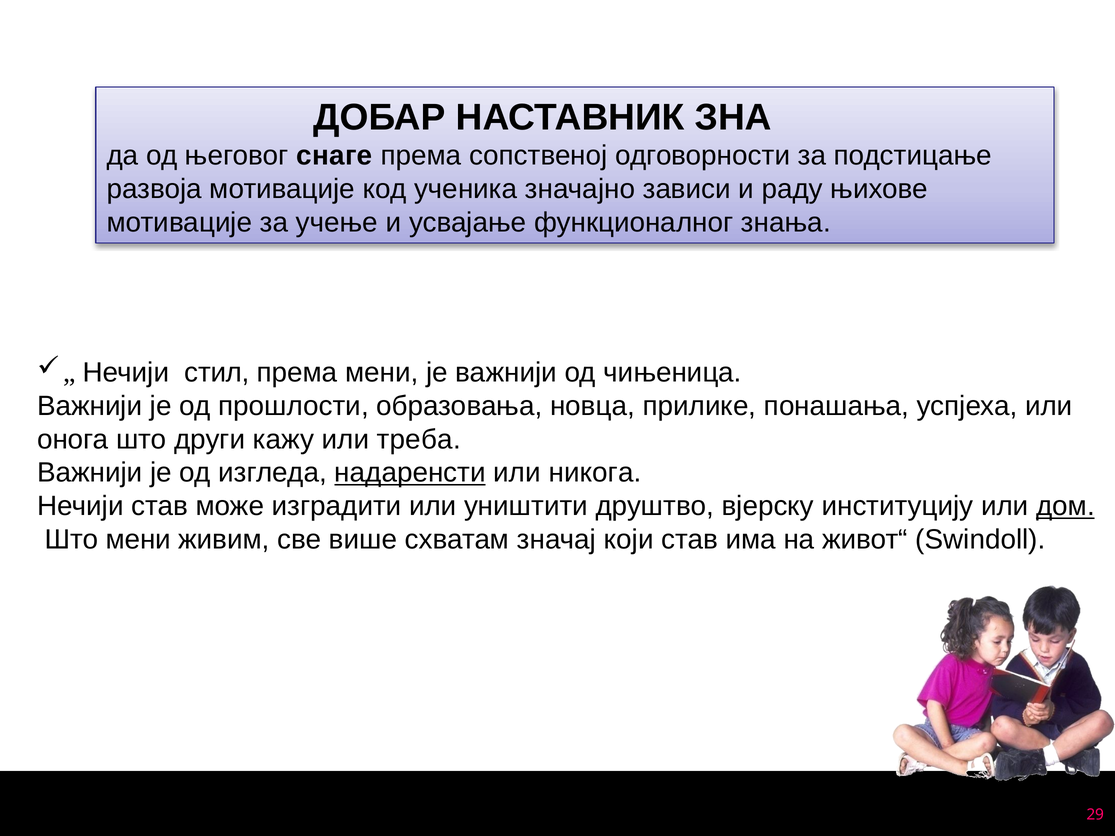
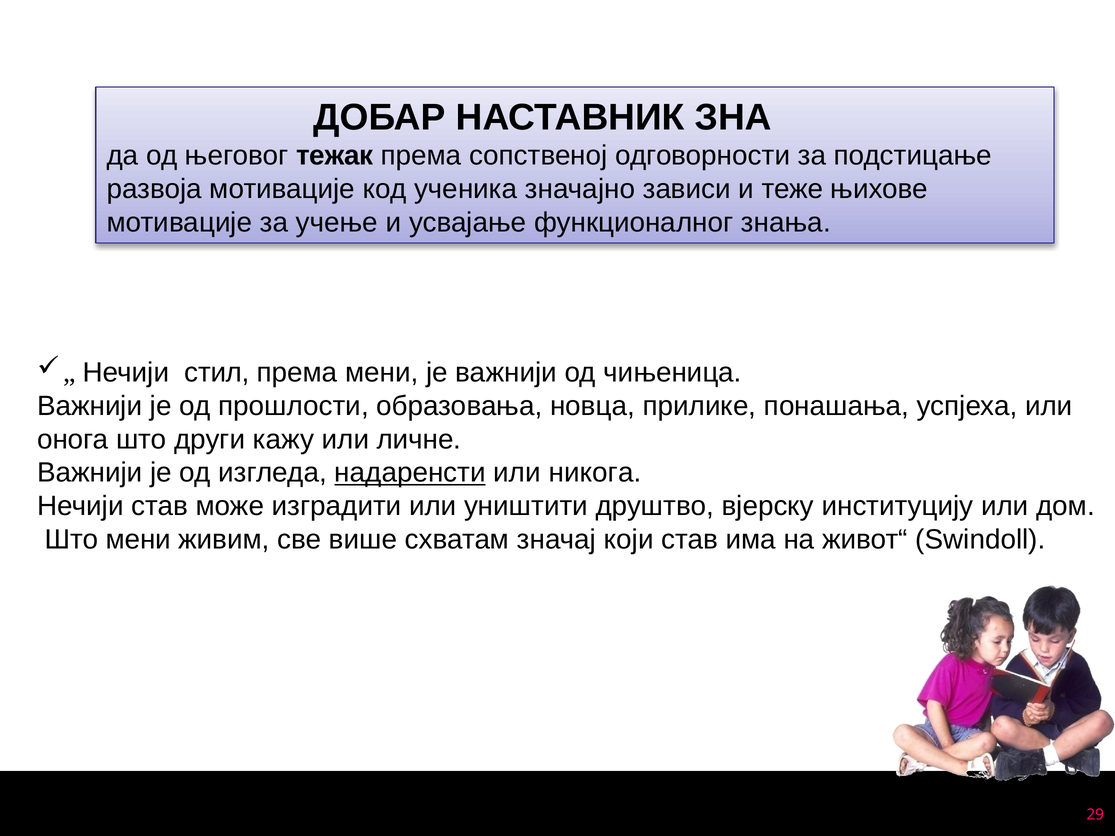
снаге: снаге -> тежак
раду: раду -> теже
треба: треба -> личне
дом underline: present -> none
